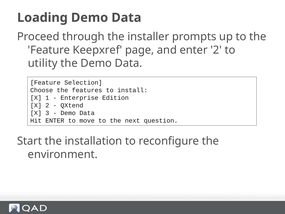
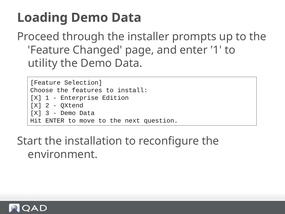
Keepxref: Keepxref -> Changed
enter 2: 2 -> 1
